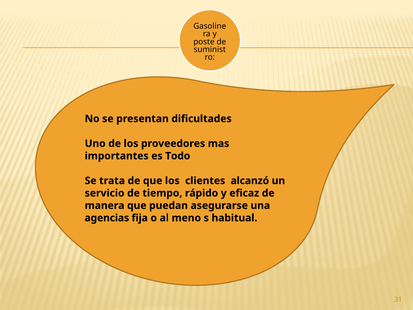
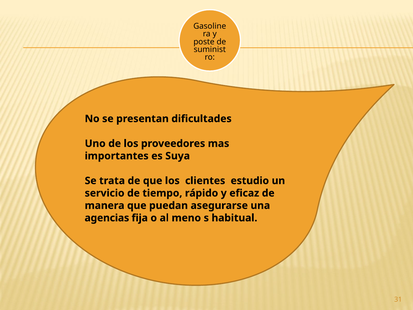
Todo: Todo -> Suya
alcanzó: alcanzó -> estudio
